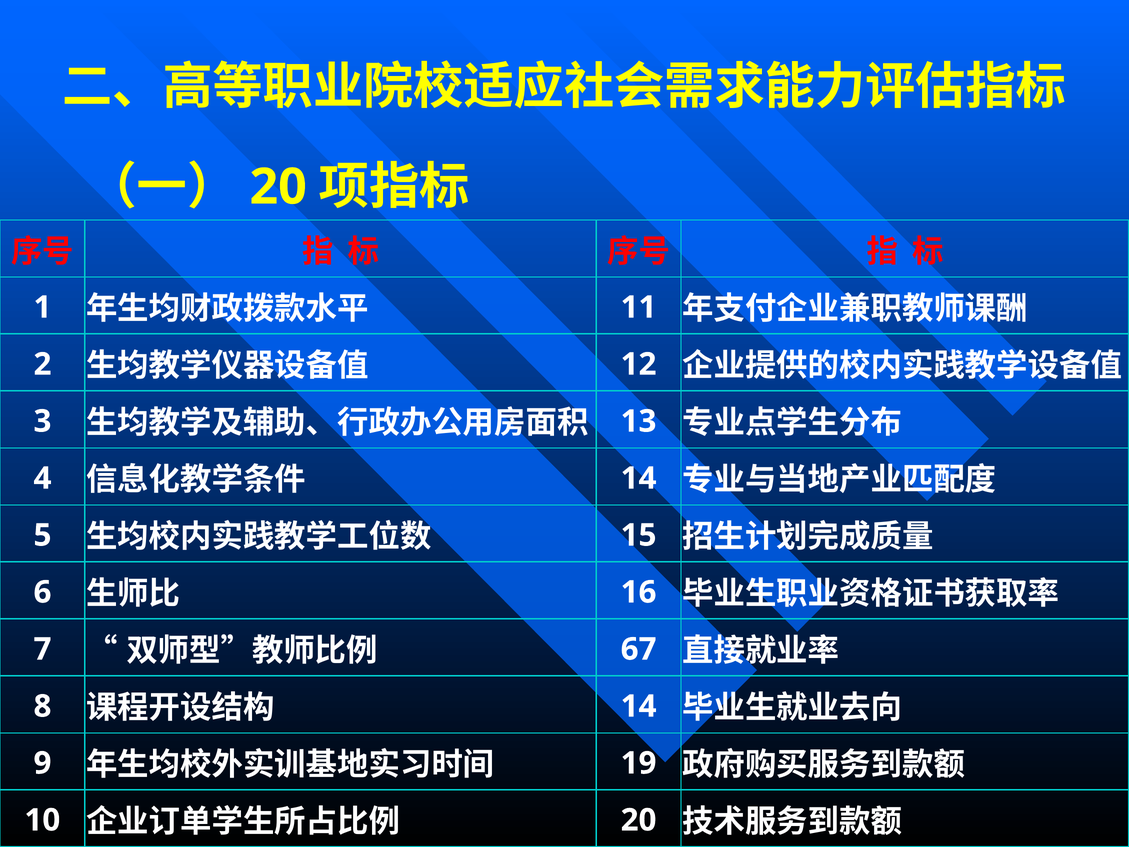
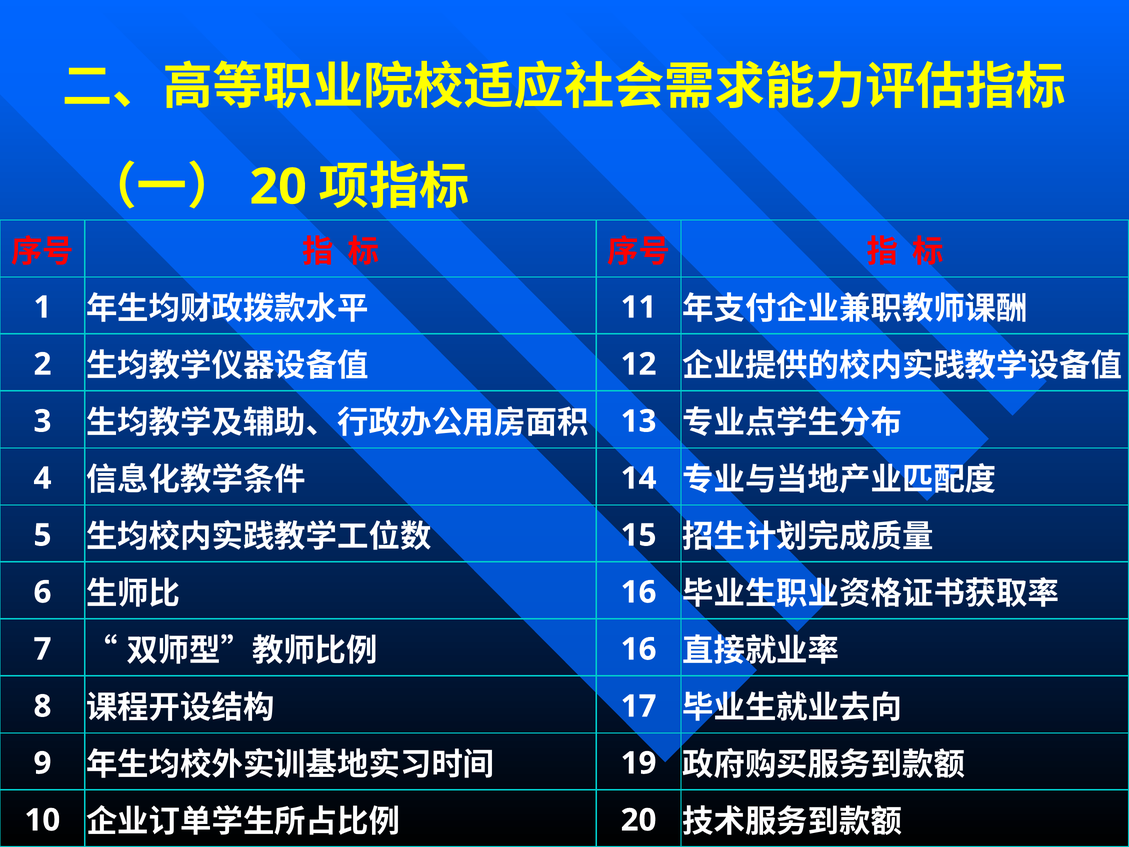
67 at (639, 649): 67 -> 16
14 at (639, 706): 14 -> 17
